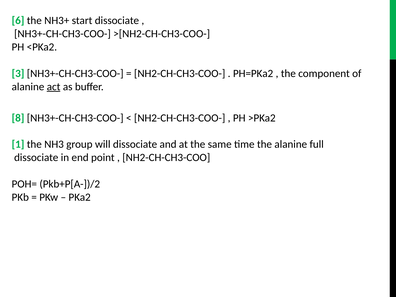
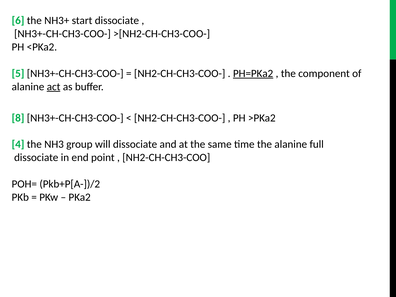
3: 3 -> 5
PH=PKa2 underline: none -> present
1: 1 -> 4
